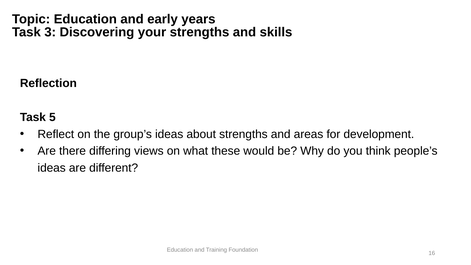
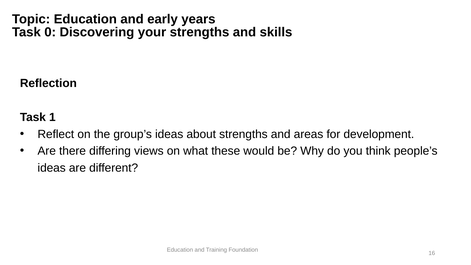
3: 3 -> 0
5: 5 -> 1
